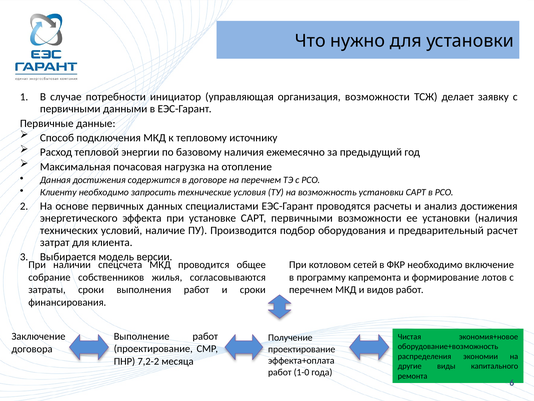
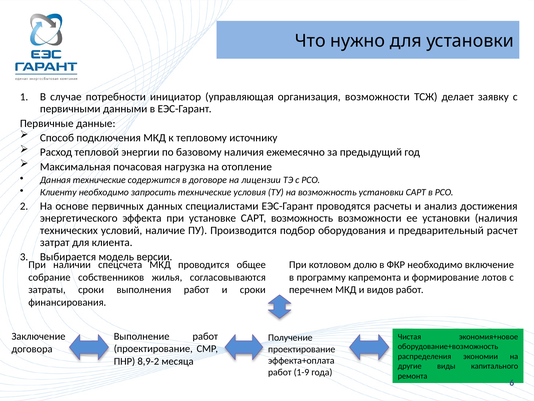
Данная достижения: достижения -> технические
на перечнем: перечнем -> лицензии
САРТ первичными: первичными -> возможность
сетей: сетей -> долю
7,2-2: 7,2-2 -> 8,9-2
1-0: 1-0 -> 1-9
